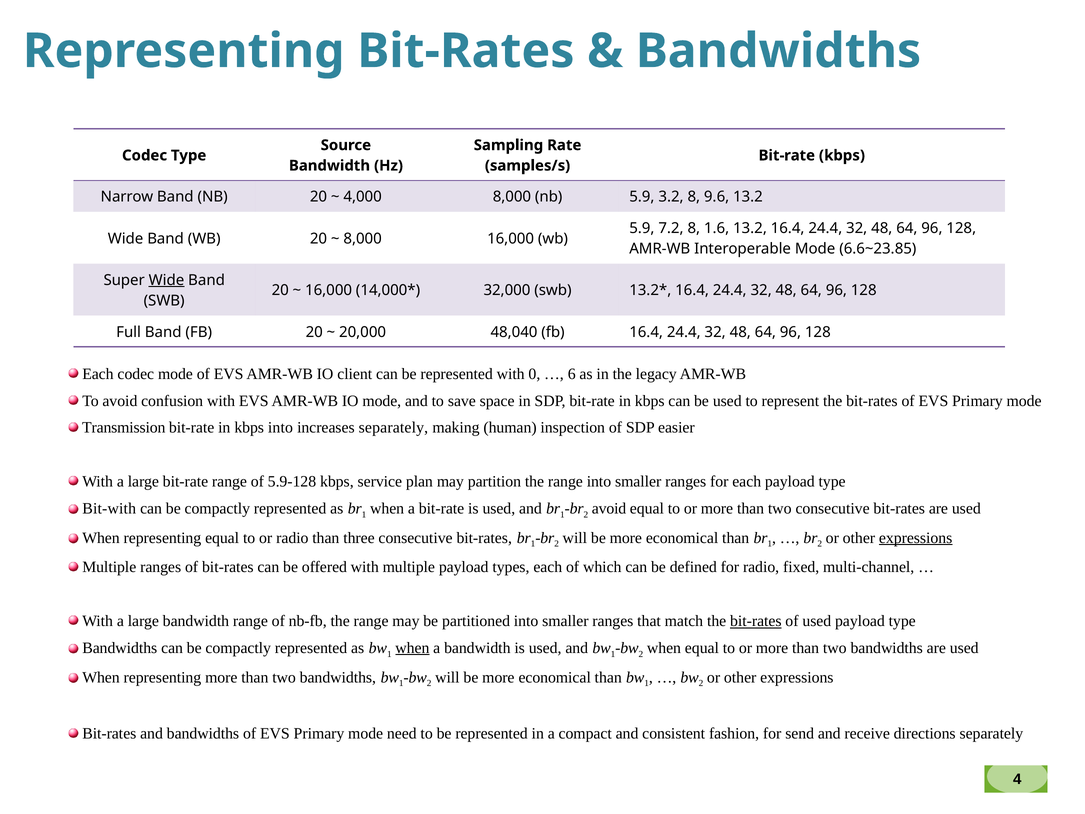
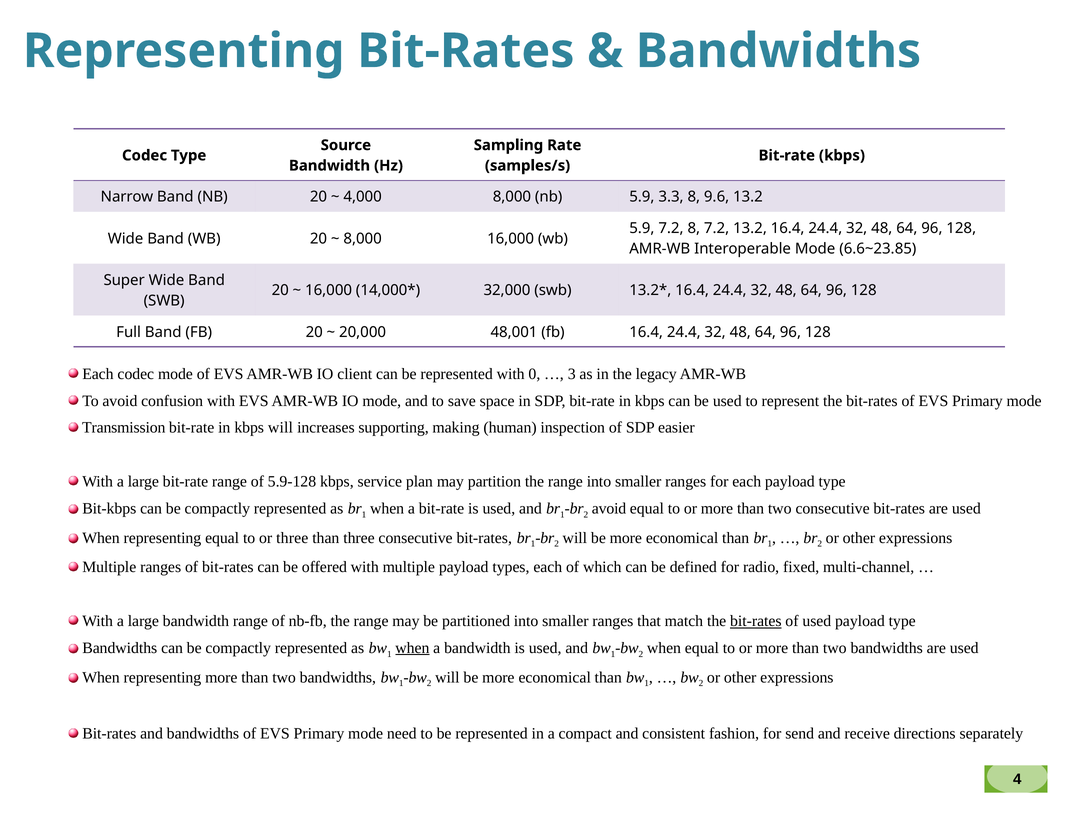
3.2: 3.2 -> 3.3
8 1.6: 1.6 -> 7.2
Wide at (167, 280) underline: present -> none
48,040: 48,040 -> 48,001
6: 6 -> 3
kbps into: into -> will
increases separately: separately -> supporting
Bit-with: Bit-with -> Bit-kbps
or radio: radio -> three
expressions at (916, 538) underline: present -> none
